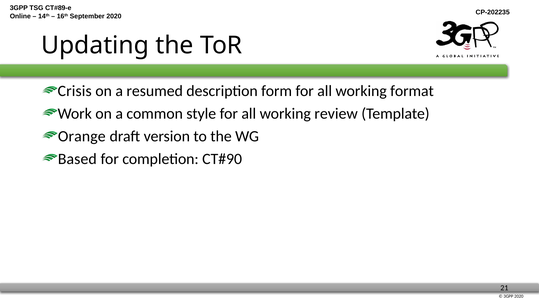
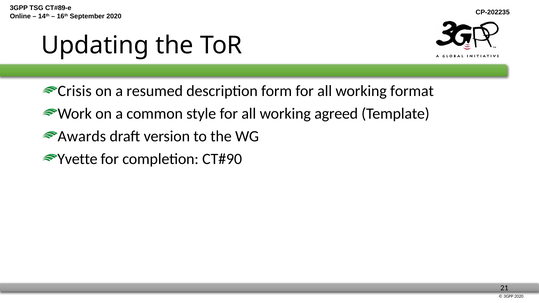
review: review -> agreed
Orange: Orange -> Awards
Based: Based -> Yvette
